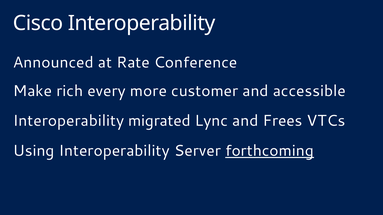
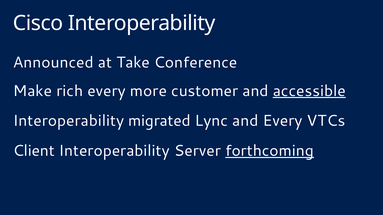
Rate: Rate -> Take
accessible underline: none -> present
and Frees: Frees -> Every
Using: Using -> Client
